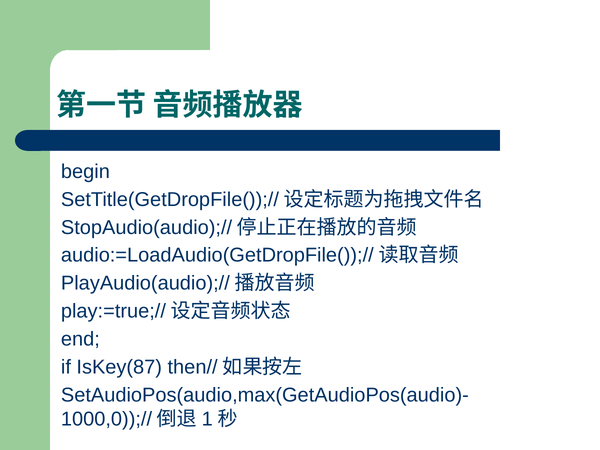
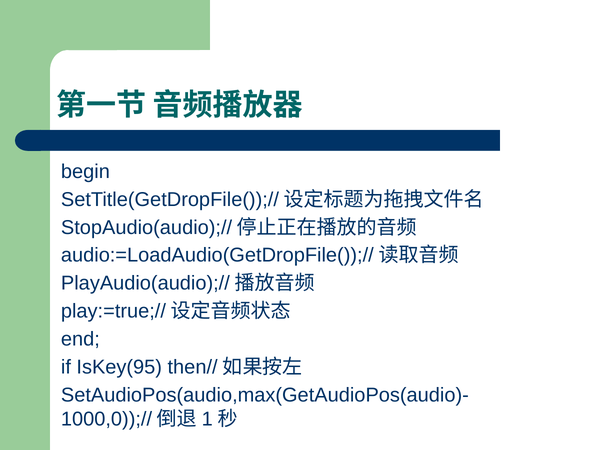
IsKey(87: IsKey(87 -> IsKey(95
